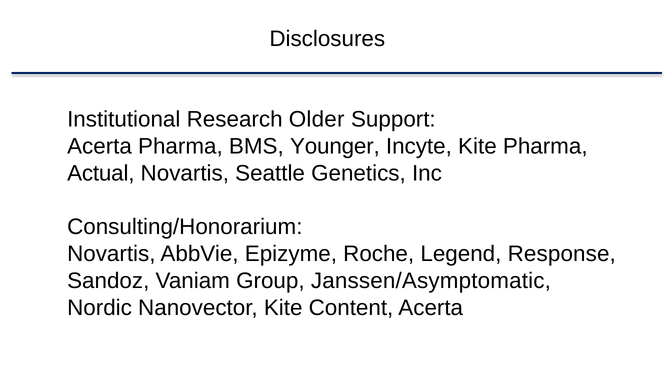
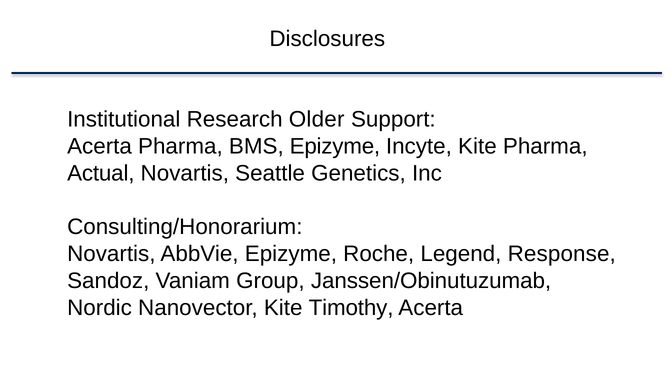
BMS Younger: Younger -> Epizyme
Janssen/Asymptomatic: Janssen/Asymptomatic -> Janssen/Obinutuzumab
Content: Content -> Timothy
